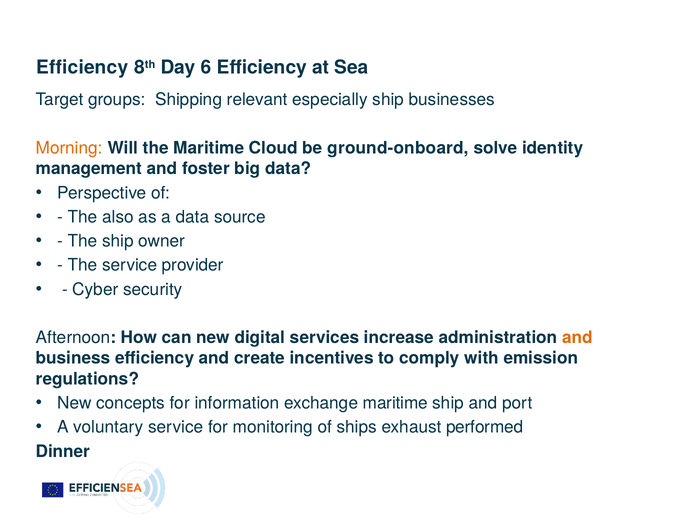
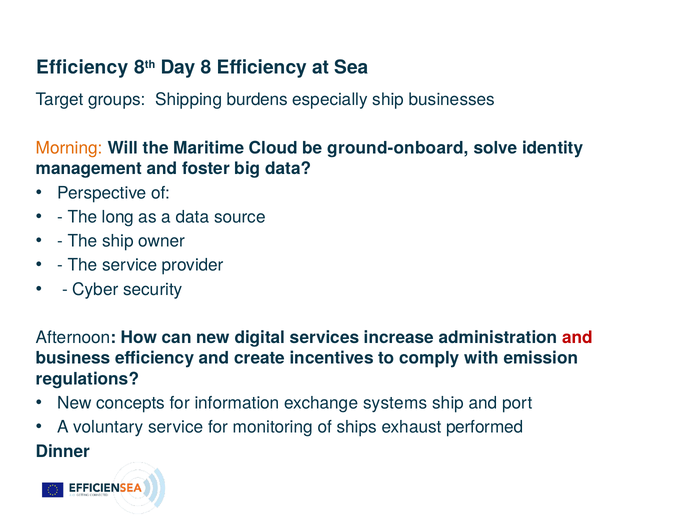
6: 6 -> 8
relevant: relevant -> burdens
also: also -> long
and at (577, 337) colour: orange -> red
exchange maritime: maritime -> systems
